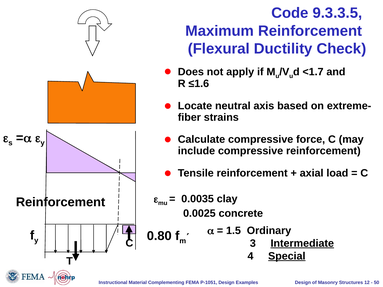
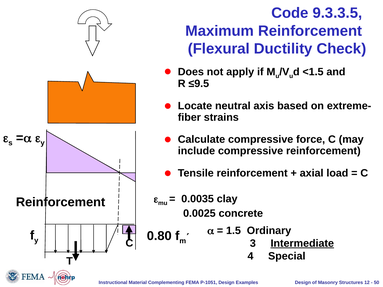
<1.7: <1.7 -> <1.5
≤1.6: ≤1.6 -> ≤9.5
Special underline: present -> none
